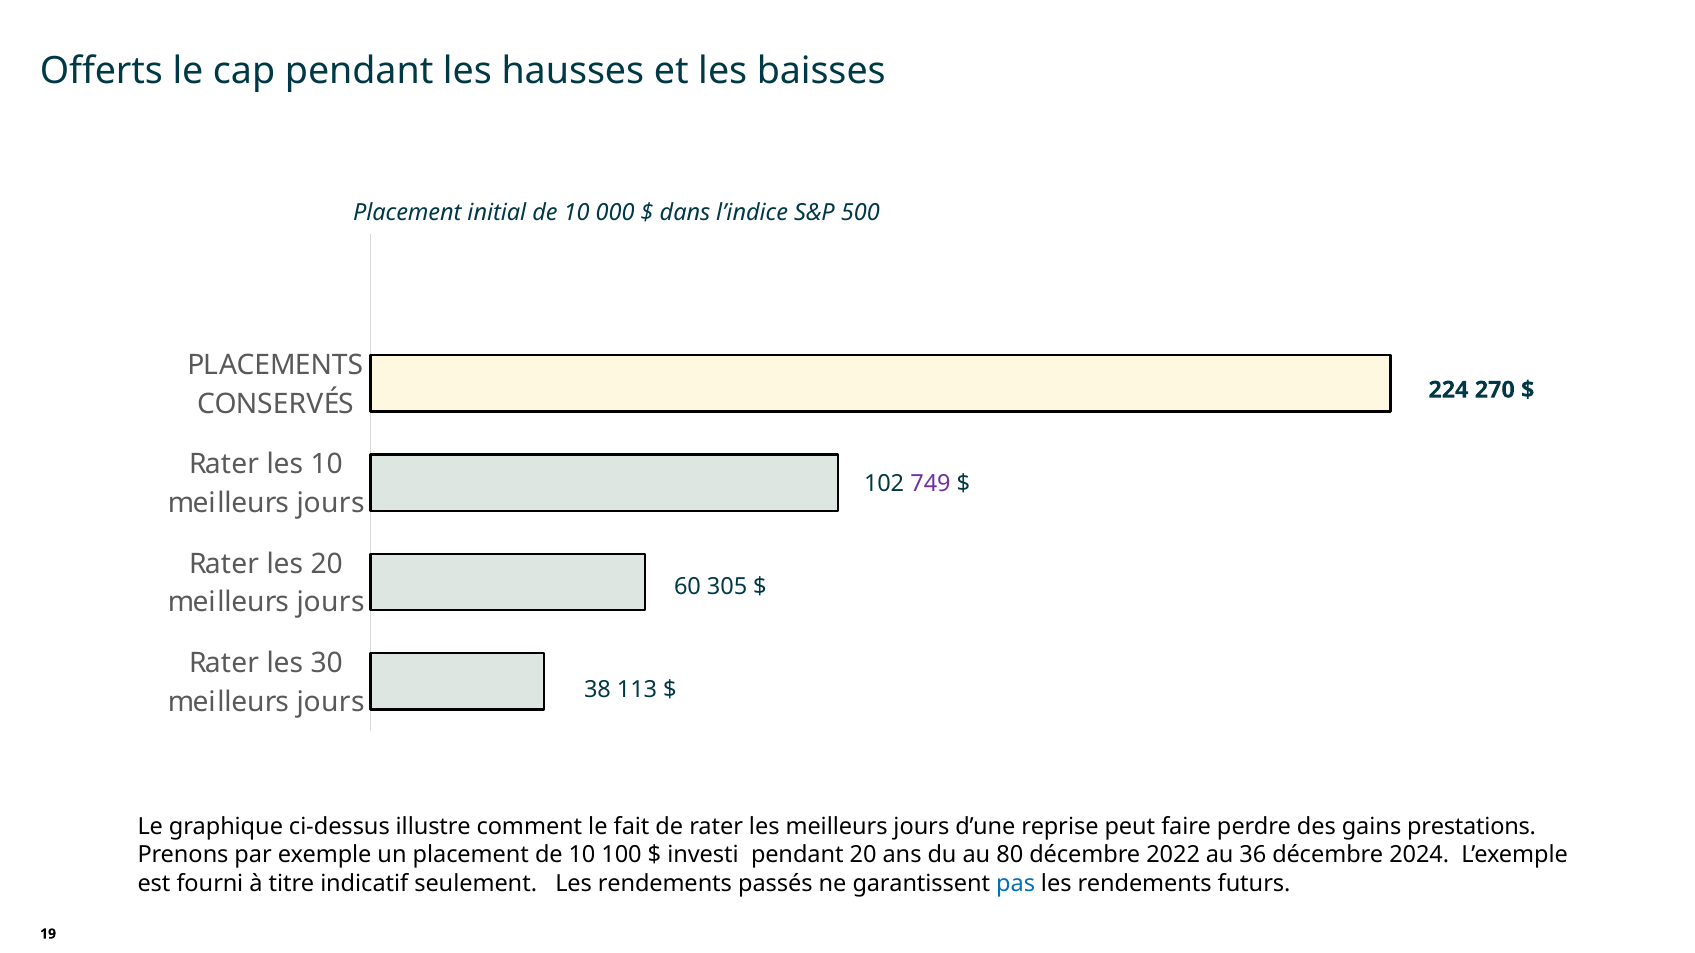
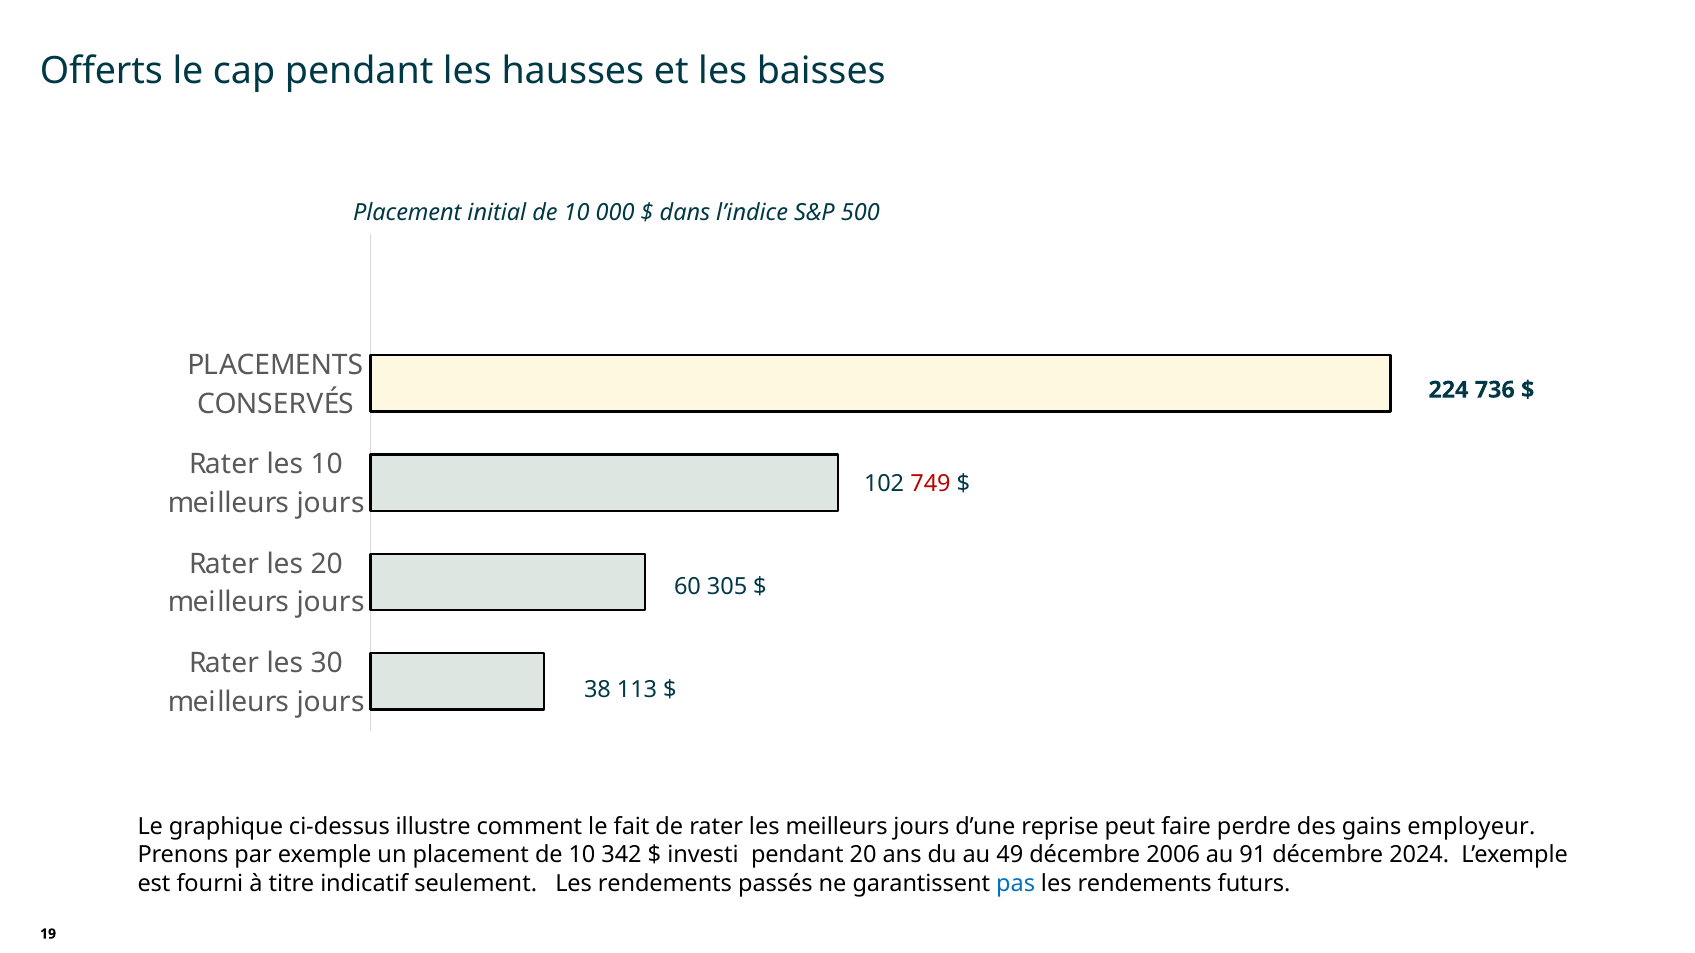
270: 270 -> 736
749 colour: purple -> red
prestations: prestations -> employeur
100: 100 -> 342
80: 80 -> 49
2022: 2022 -> 2006
36: 36 -> 91
